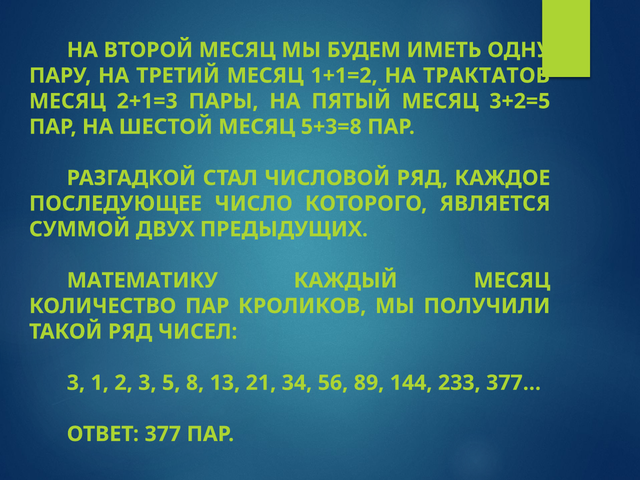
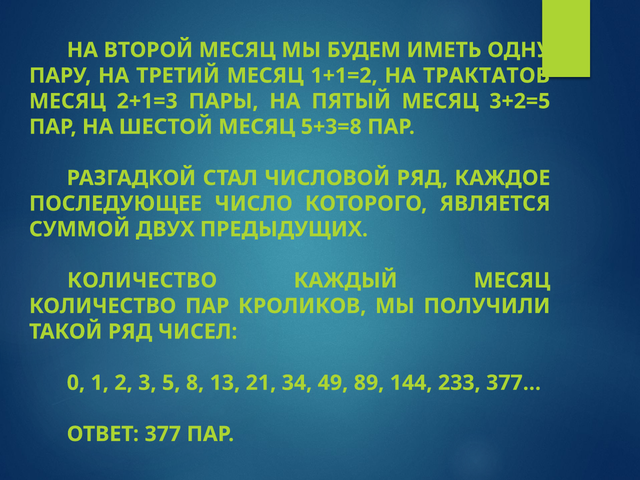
МАТЕМАТИКУ at (142, 280): МАТЕМАТИКУ -> КОЛИЧЕСТВО
3 at (76, 383): 3 -> 0
56: 56 -> 49
